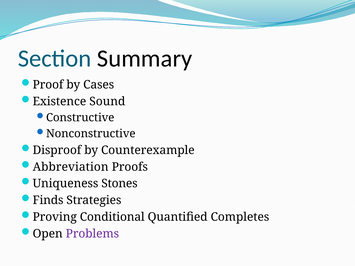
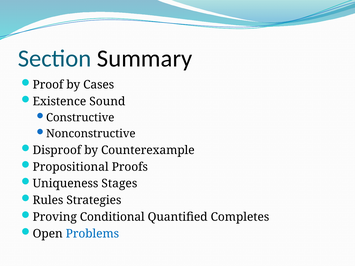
Abbreviation: Abbreviation -> Propositional
Stones: Stones -> Stages
Finds: Finds -> Rules
Problems colour: purple -> blue
